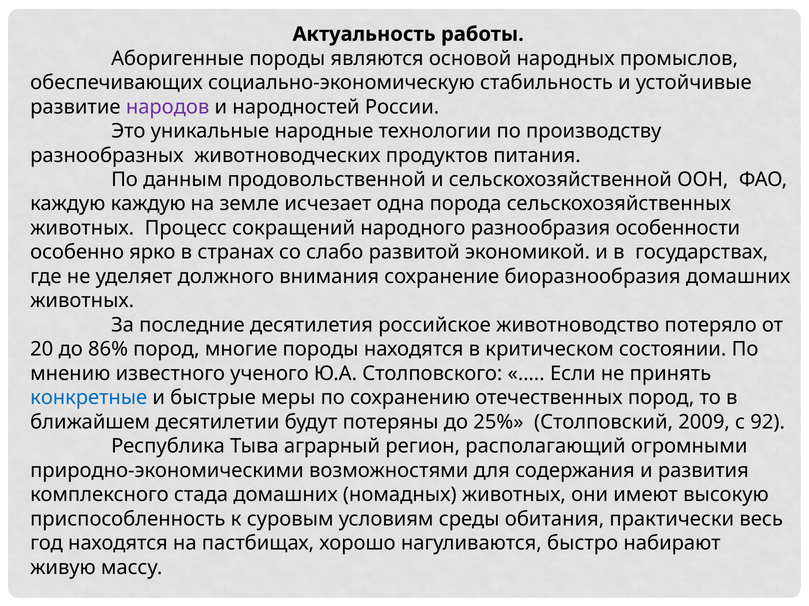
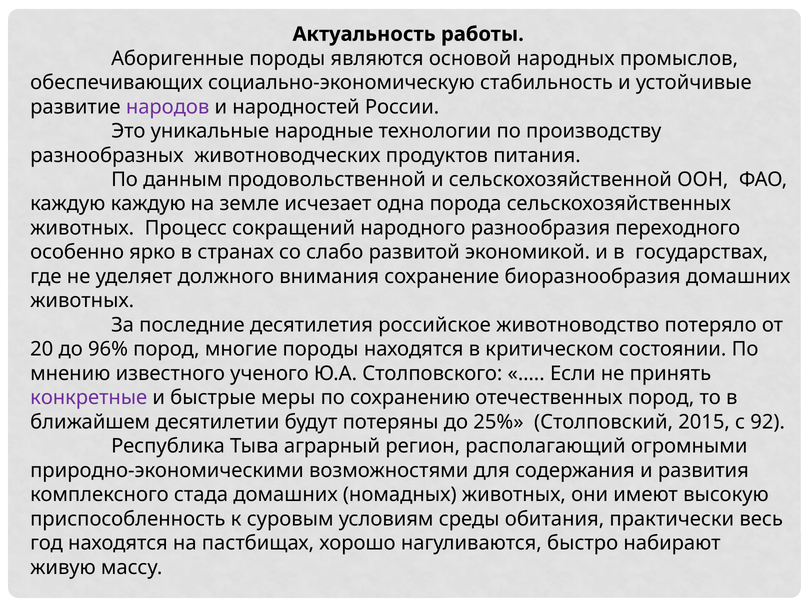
особенности: особенности -> переходного
86%: 86% -> 96%
конкретные colour: blue -> purple
2009: 2009 -> 2015
